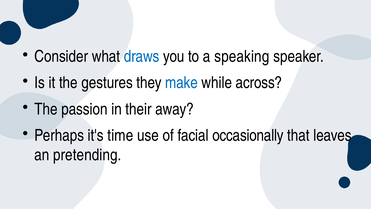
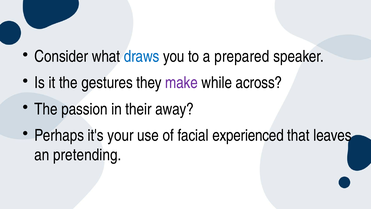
speaking: speaking -> prepared
make colour: blue -> purple
time: time -> your
occasionally: occasionally -> experienced
